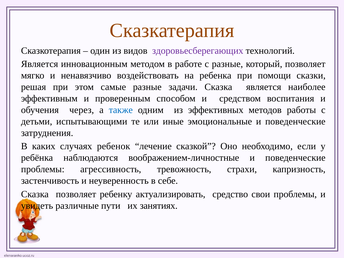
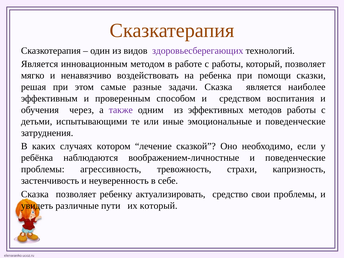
с разные: разные -> работы
также colour: blue -> purple
ребенок: ребенок -> котором
их занятиях: занятиях -> который
